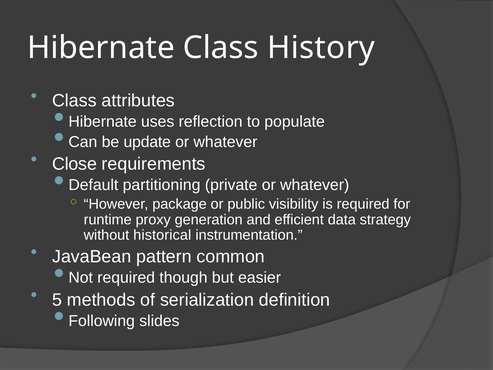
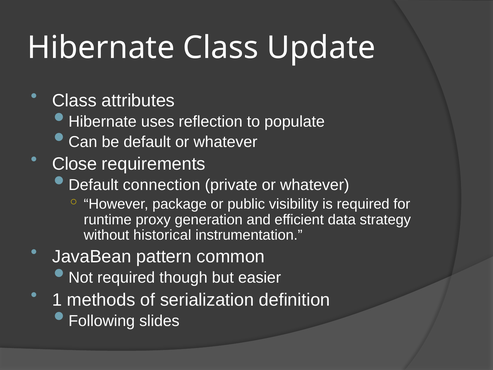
History: History -> Update
be update: update -> default
partitioning: partitioning -> connection
5: 5 -> 1
